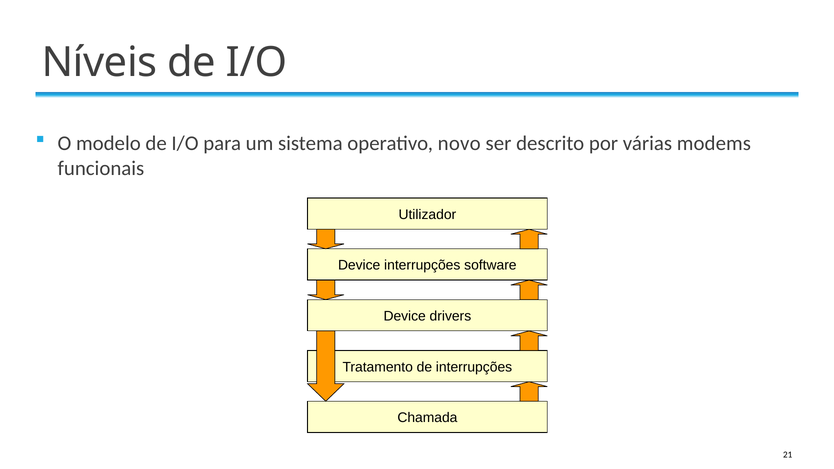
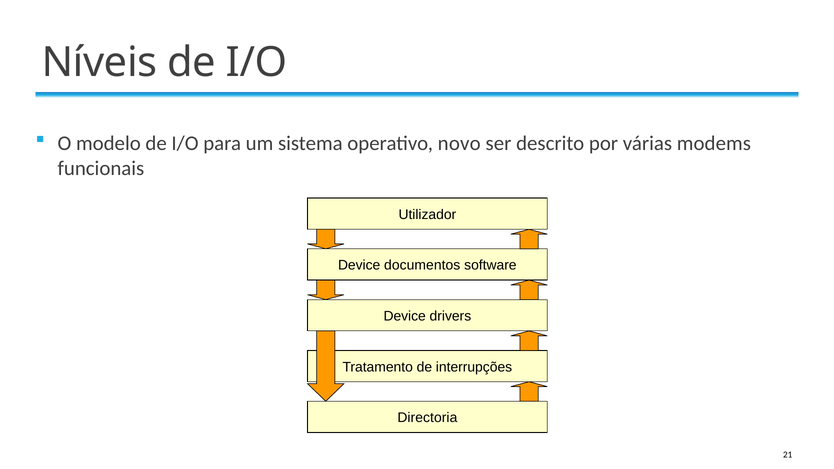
Device interrupções: interrupções -> documentos
Chamada: Chamada -> Directoria
